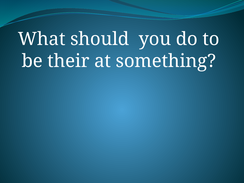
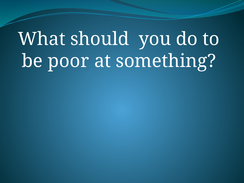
their: their -> poor
